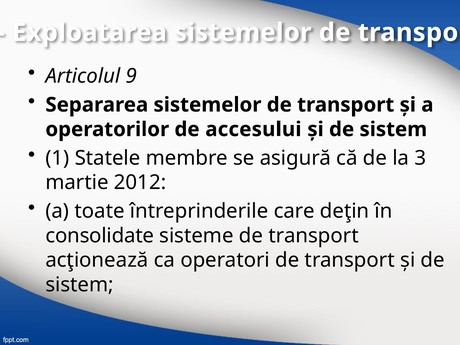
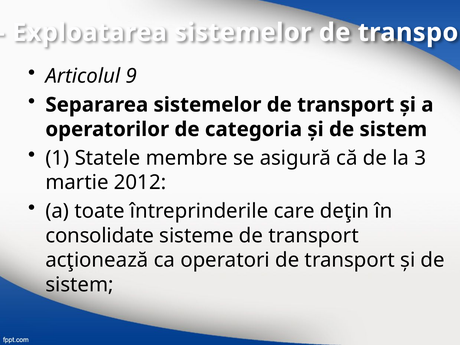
accesului: accesului -> categoria
